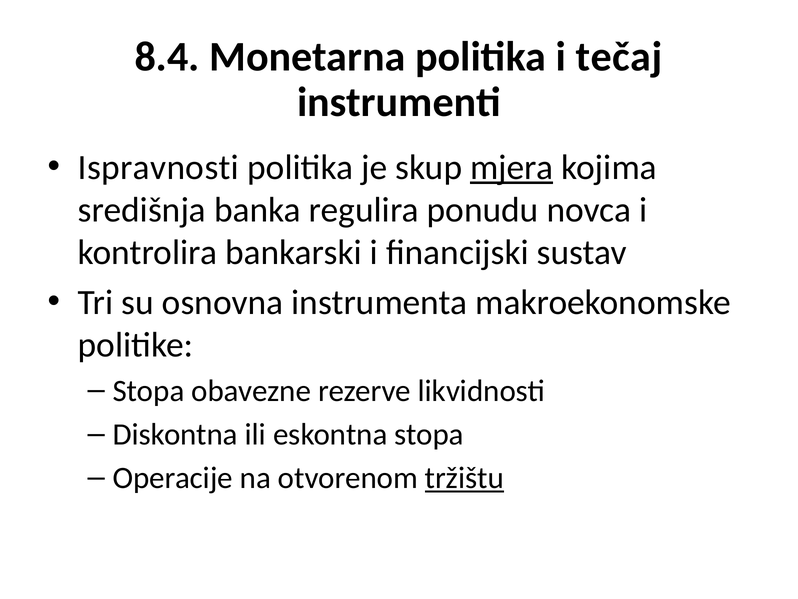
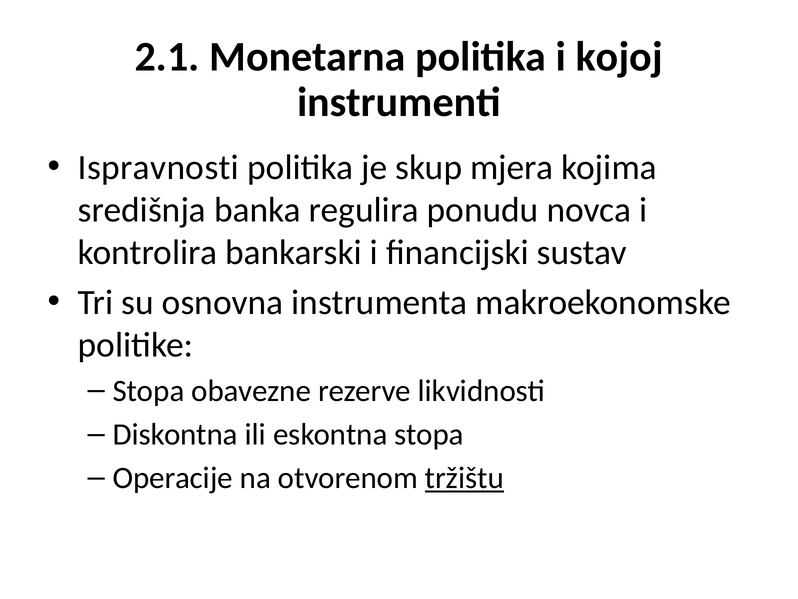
8.4: 8.4 -> 2.1
tečaj: tečaj -> kojoj
mjera underline: present -> none
